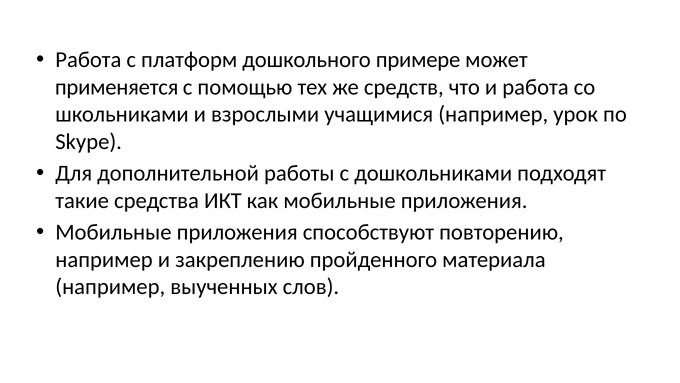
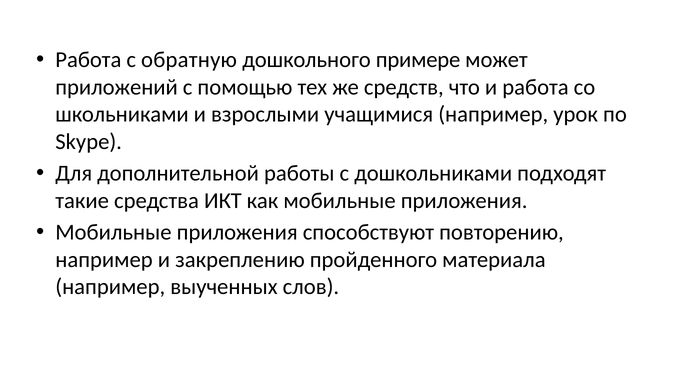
платформ: платформ -> обратную
применяется: применяется -> приложений
